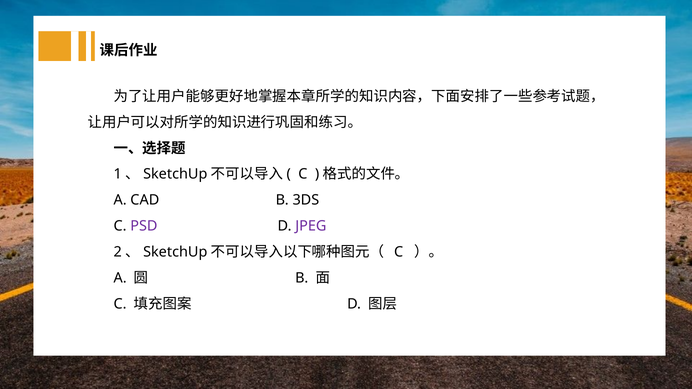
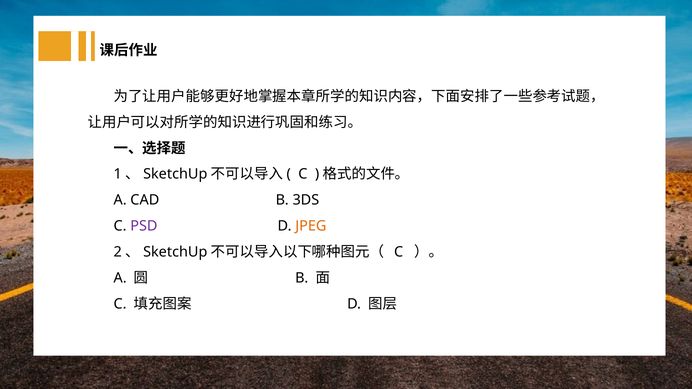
JPEG colour: purple -> orange
